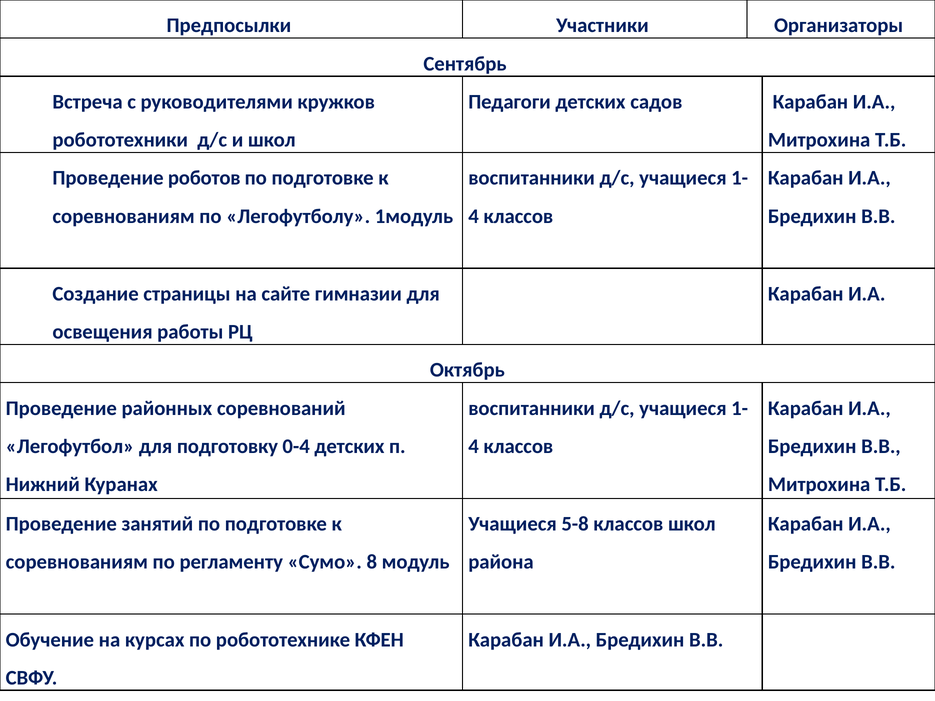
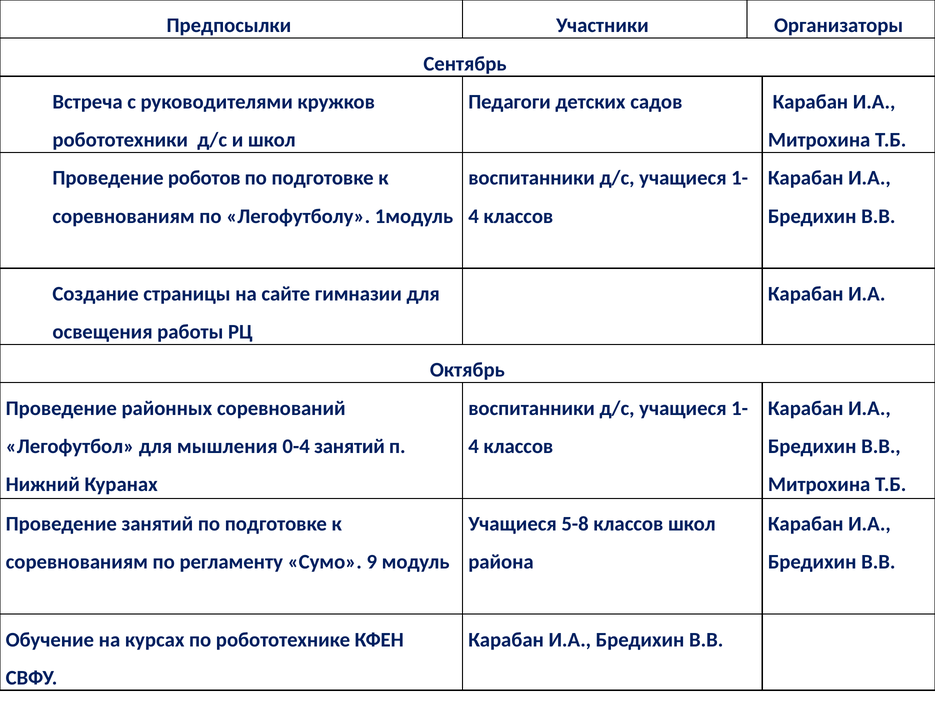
подготовку: подготовку -> мышления
0-4 детских: детских -> занятий
8: 8 -> 9
